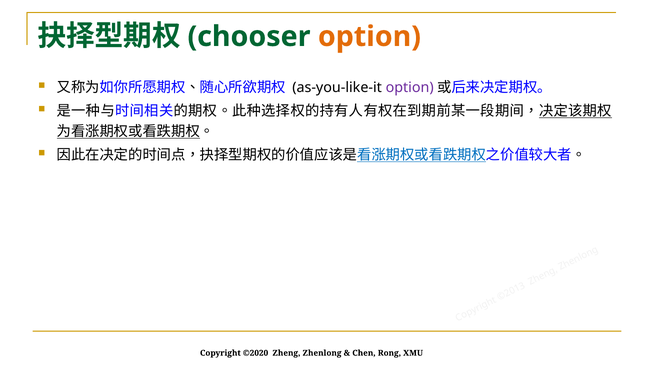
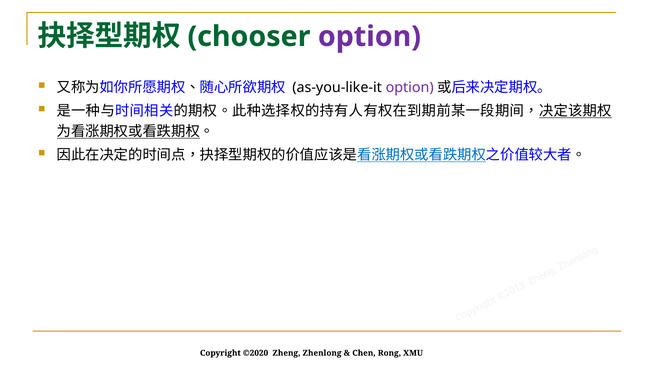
option at (369, 37) colour: orange -> purple
